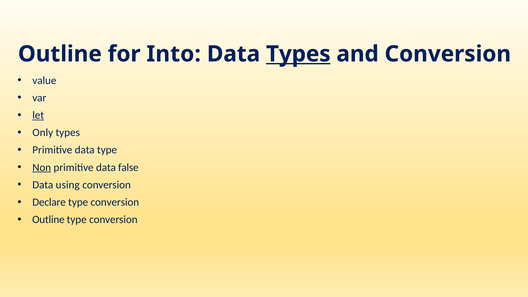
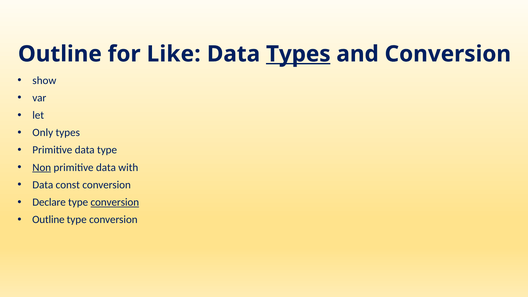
Into: Into -> Like
value: value -> show
let underline: present -> none
false: false -> with
using: using -> const
conversion at (115, 202) underline: none -> present
